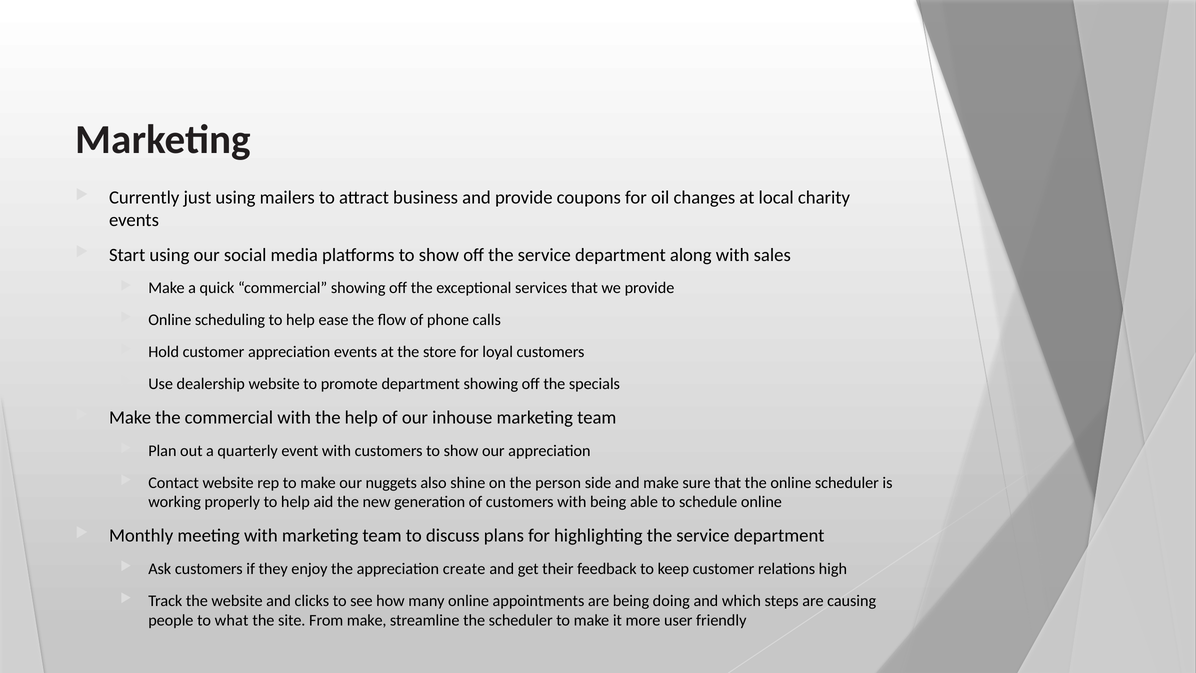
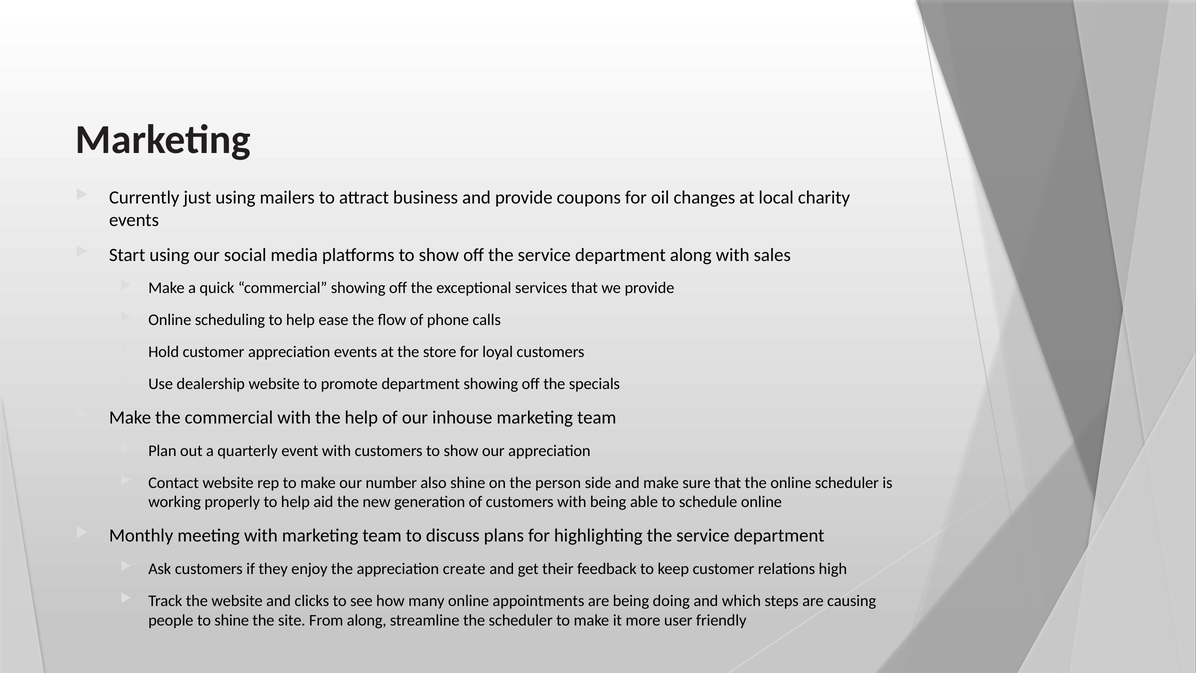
nuggets: nuggets -> number
to what: what -> shine
From make: make -> along
